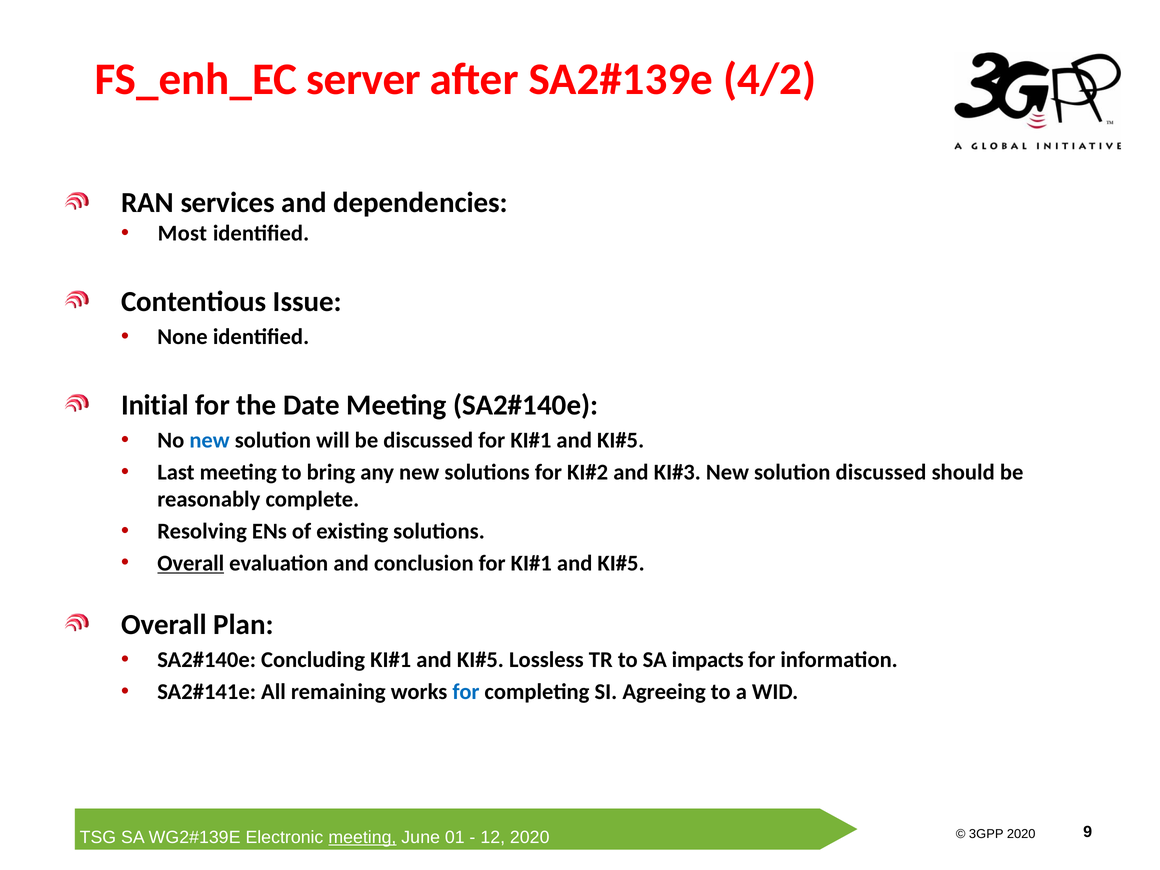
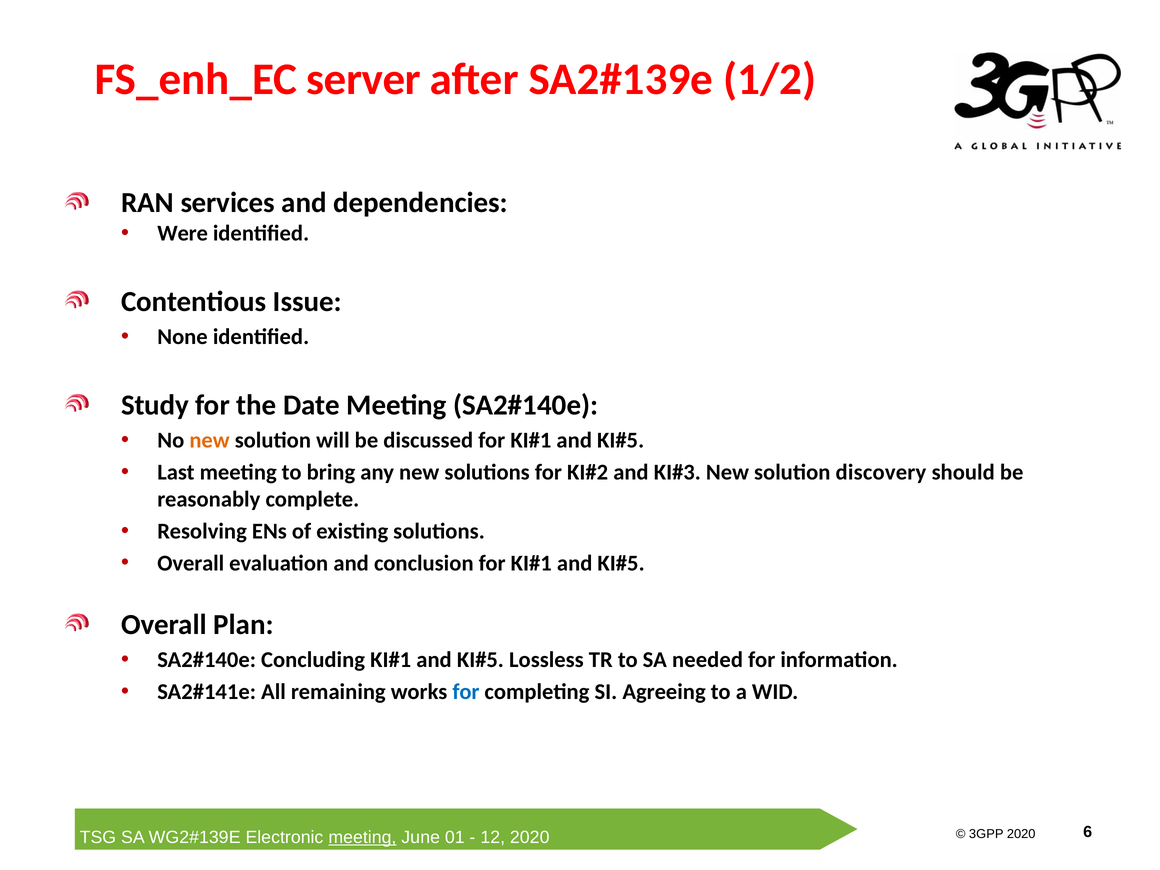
4/2: 4/2 -> 1/2
Most: Most -> Were
Initial: Initial -> Study
new at (209, 440) colour: blue -> orange
solution discussed: discussed -> discovery
Overall at (191, 563) underline: present -> none
impacts: impacts -> needed
9: 9 -> 6
